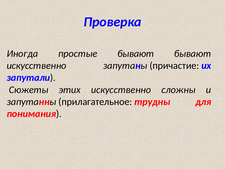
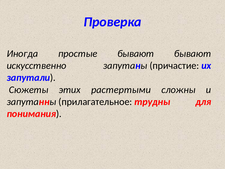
этих искусственно: искусственно -> растертыми
